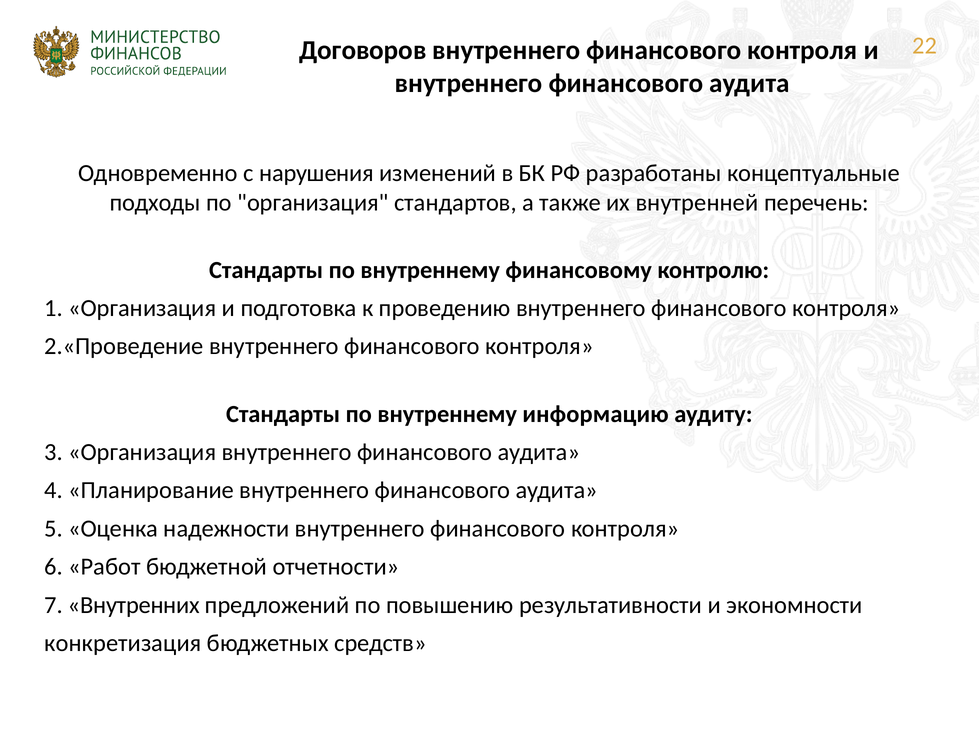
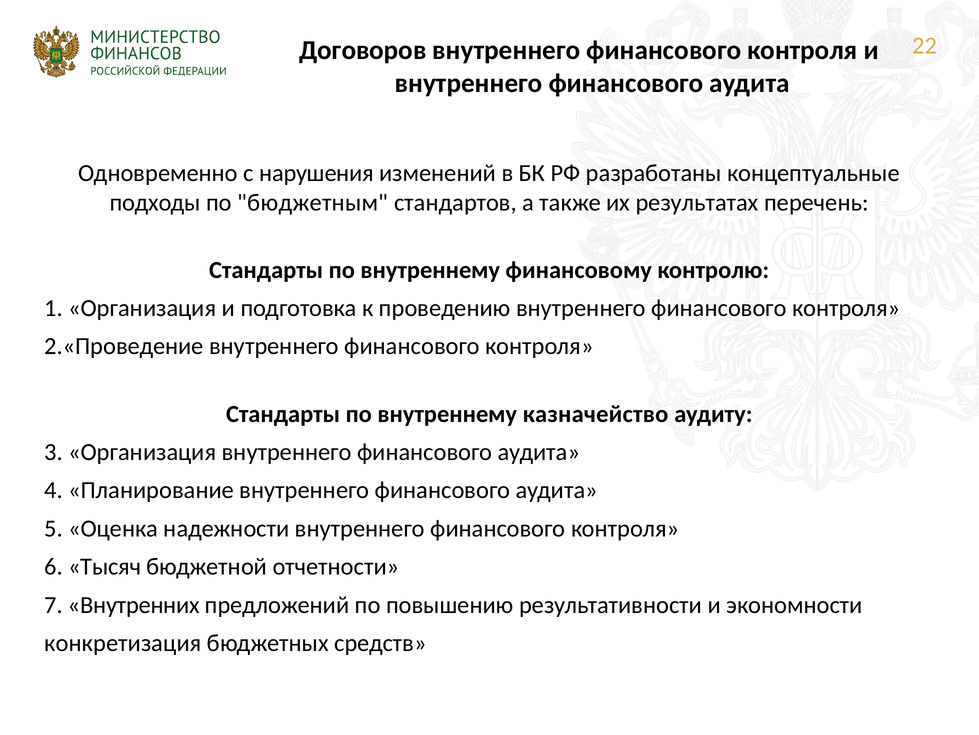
по организация: организация -> бюджетным
внутренней: внутренней -> результатах
информацию: информацию -> казначейство
Работ: Работ -> Тысяч
